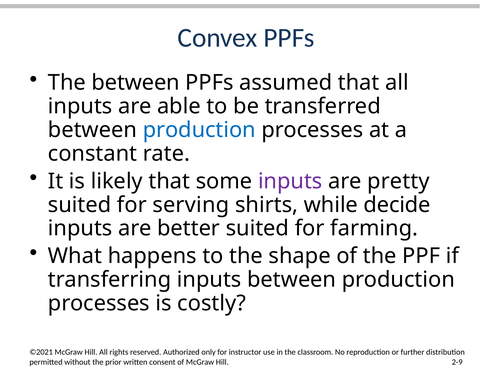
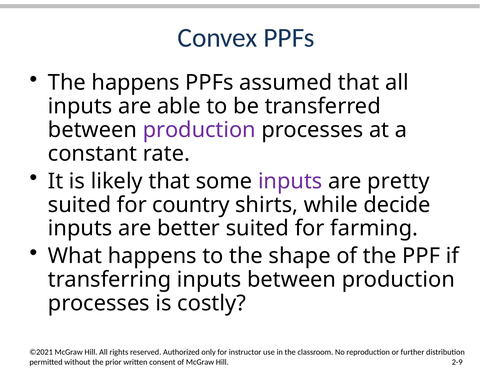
The between: between -> happens
production at (199, 130) colour: blue -> purple
serving: serving -> country
